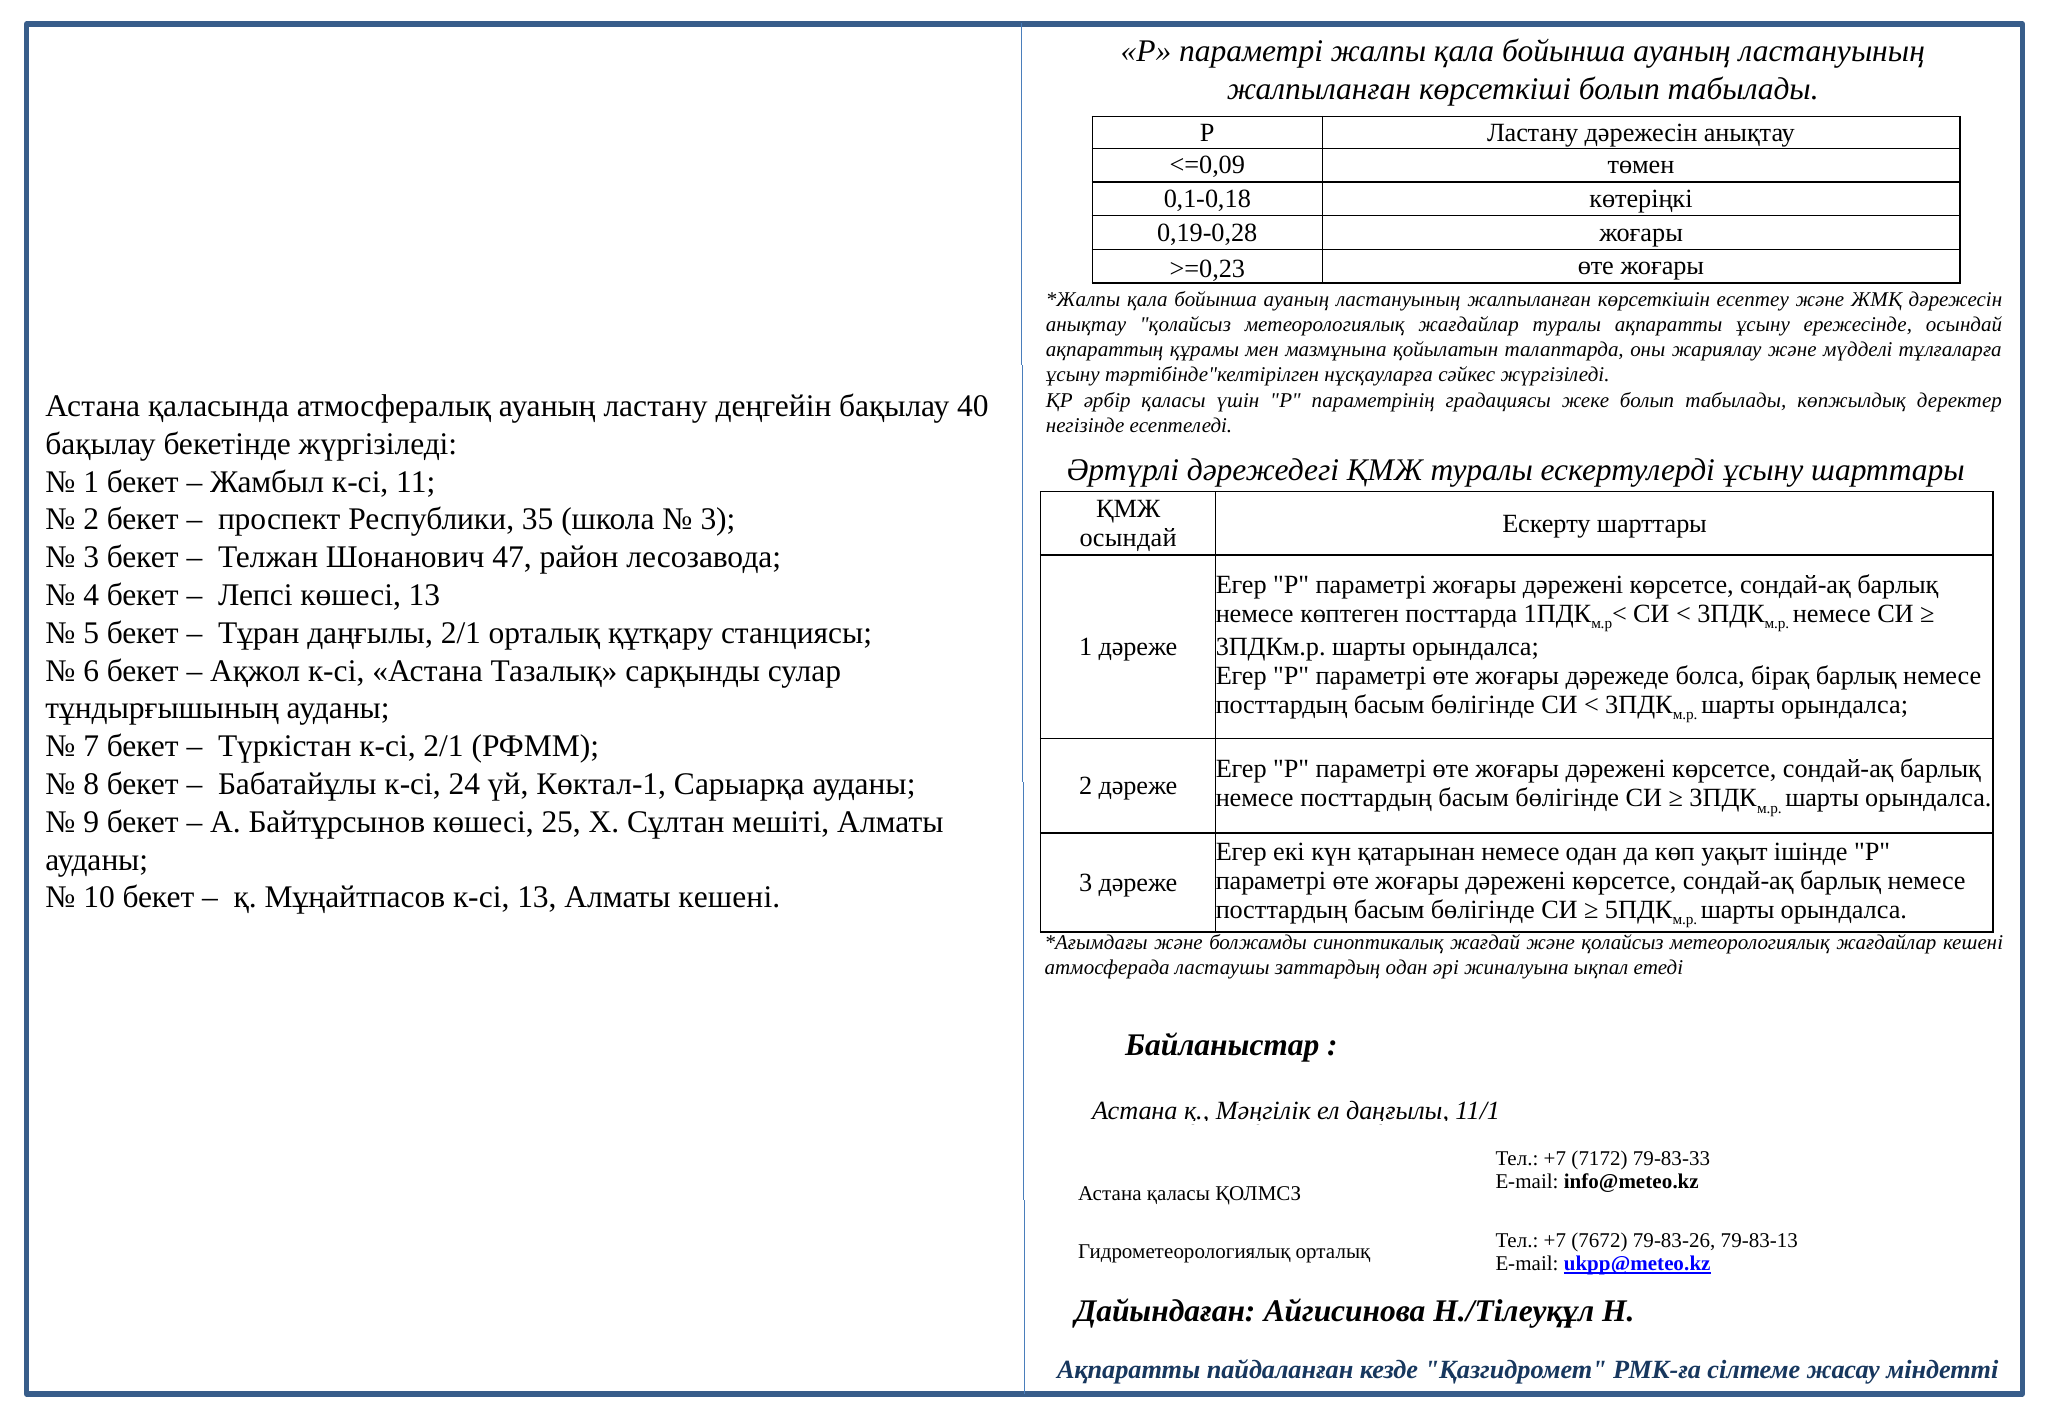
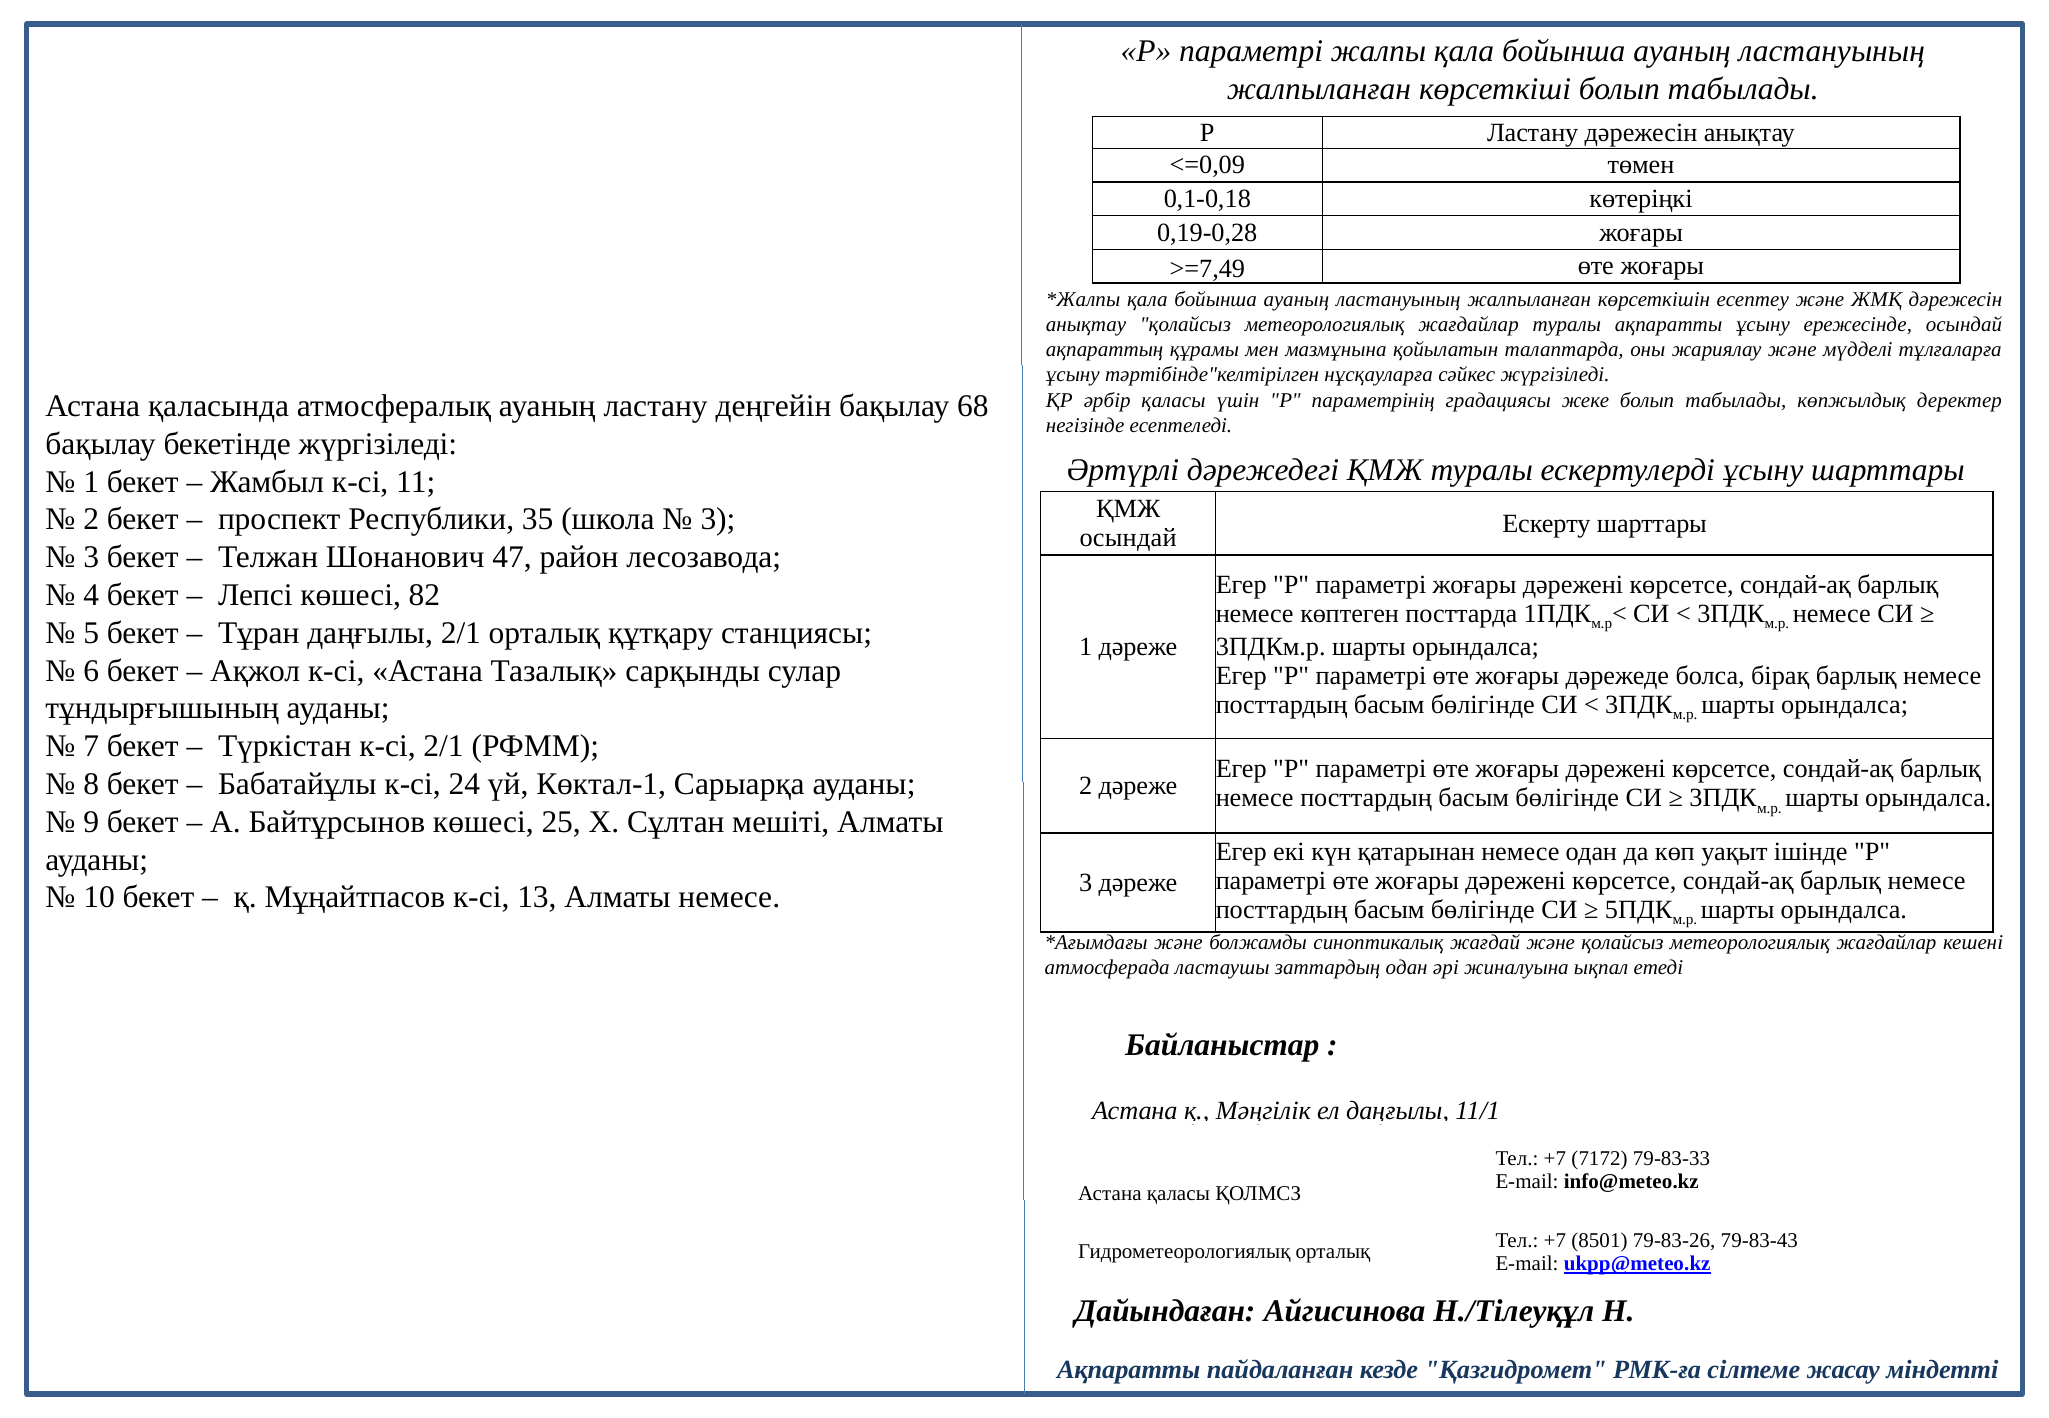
>=0,23: >=0,23 -> >=7,49
40: 40 -> 68
көшесі 13: 13 -> 82
Алматы кешені: кешені -> немесе
7672: 7672 -> 8501
79-83-13: 79-83-13 -> 79-83-43
